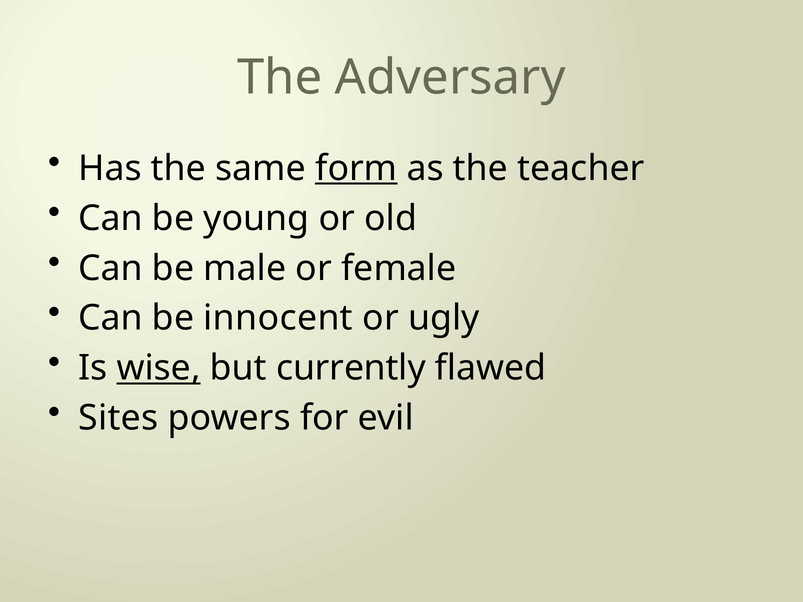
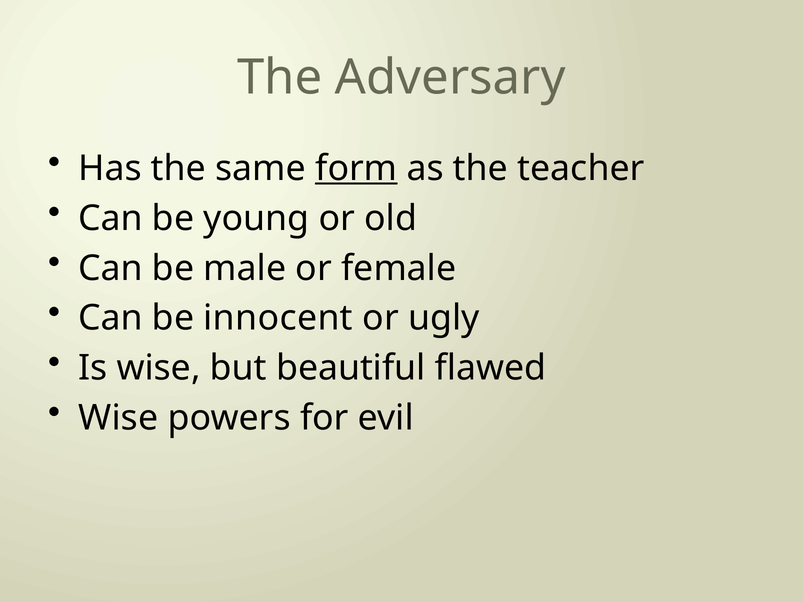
wise at (159, 368) underline: present -> none
currently: currently -> beautiful
Sites at (118, 418): Sites -> Wise
